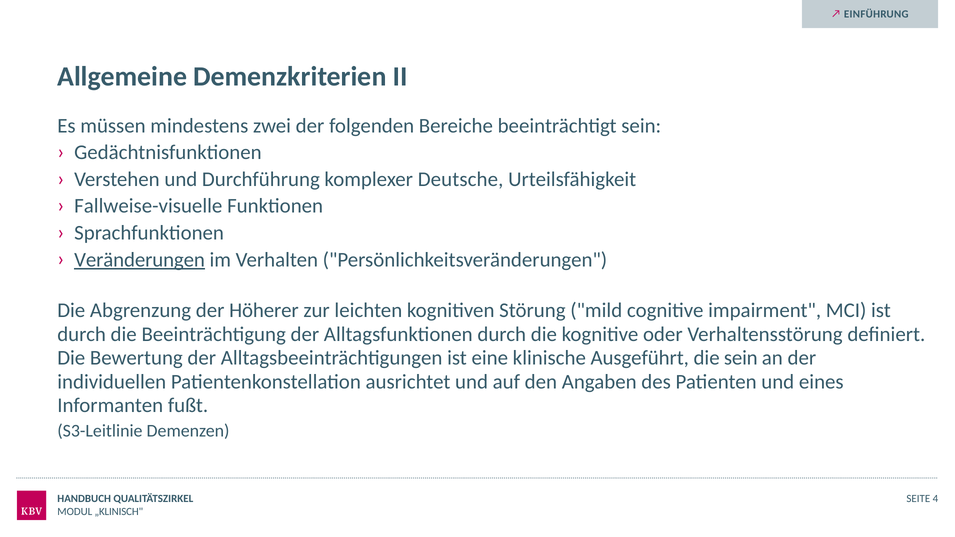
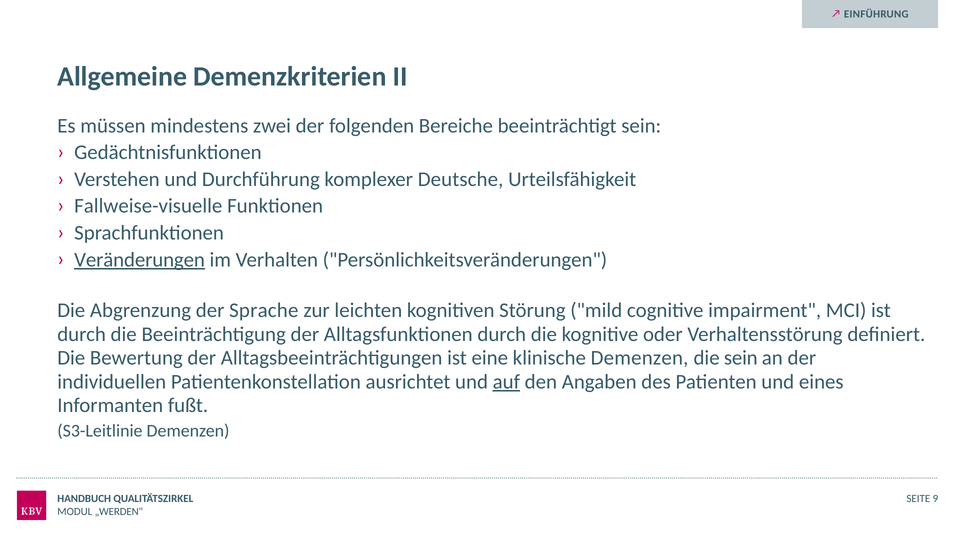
Höherer: Höherer -> Sprache
klinische Ausgeführt: Ausgeführt -> Demenzen
auf underline: none -> present
4: 4 -> 9
„KLINISCH: „KLINISCH -> „WERDEN
